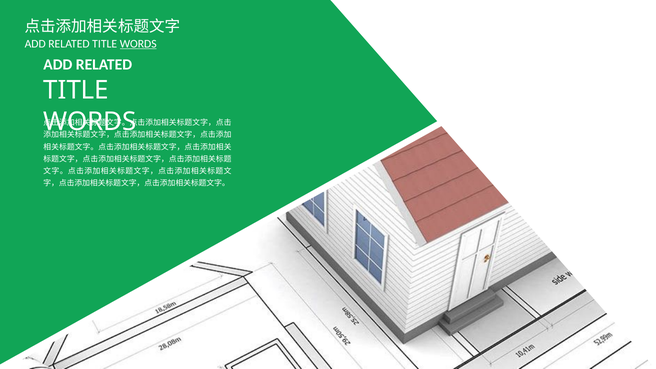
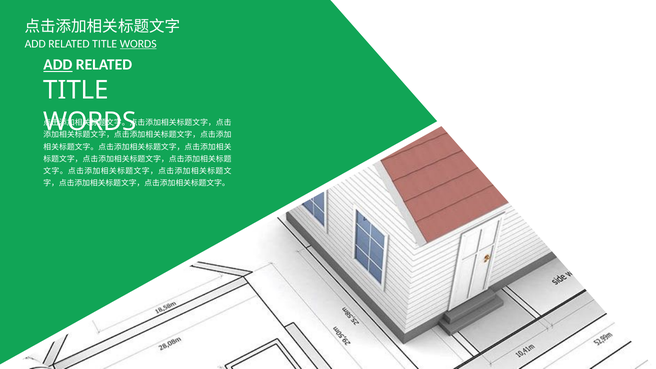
ADD at (58, 65) underline: none -> present
